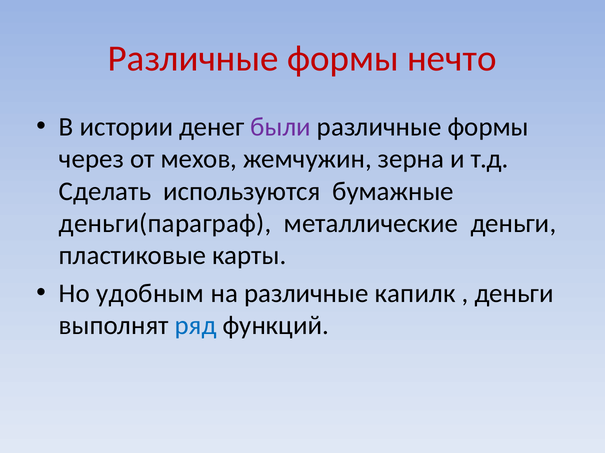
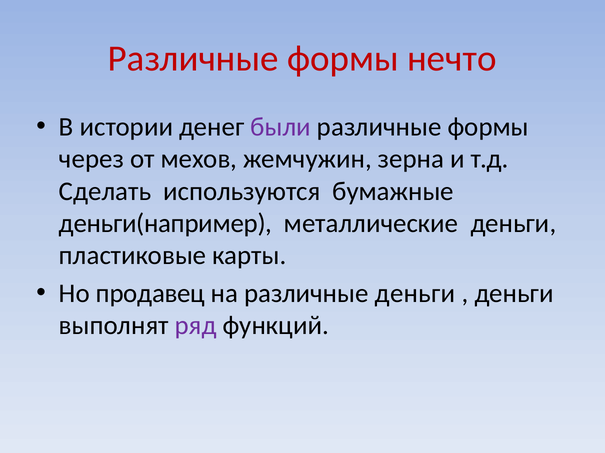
деньги(параграф: деньги(параграф -> деньги(например
удобным: удобным -> продавец
различные капилк: капилк -> деньги
ряд colour: blue -> purple
